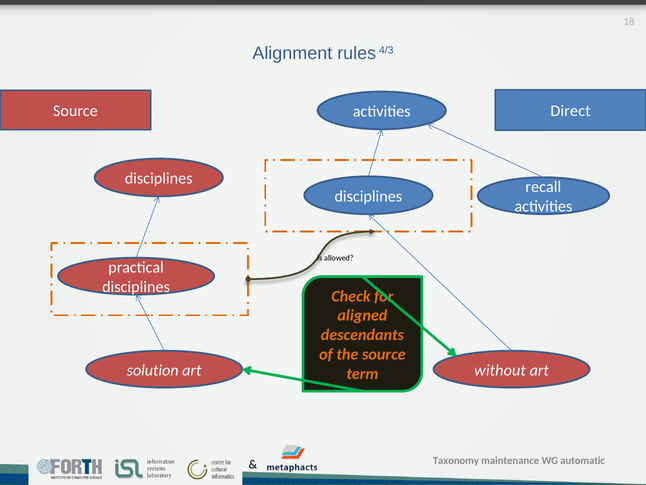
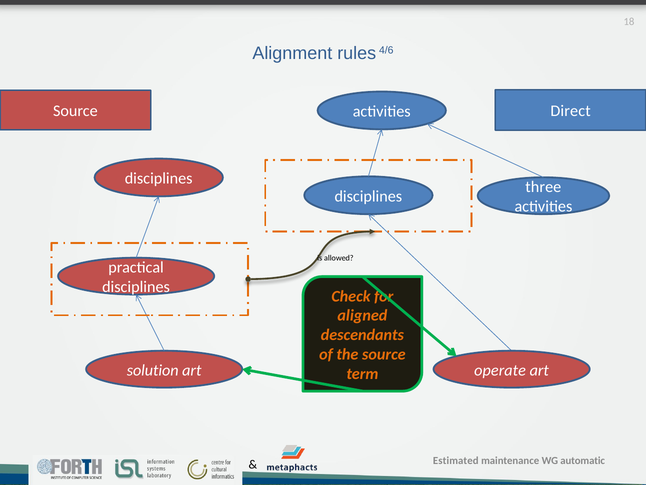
4/3: 4/3 -> 4/6
recall: recall -> three
without: without -> operate
Taxonomy: Taxonomy -> Estimated
